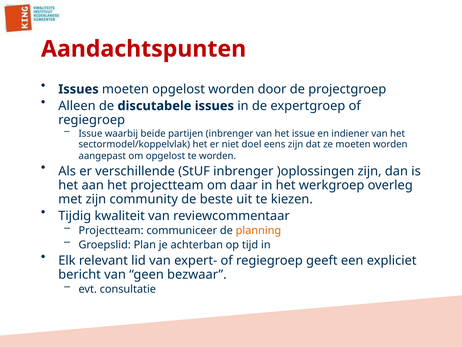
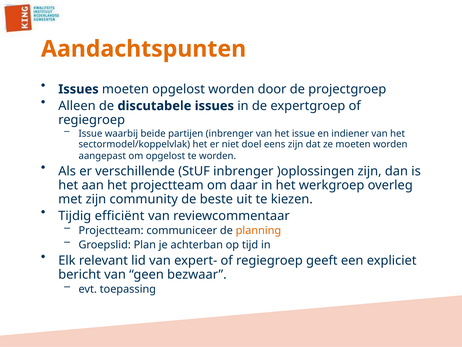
Aandachtspunten colour: red -> orange
kwaliteit: kwaliteit -> efficiënt
consultatie: consultatie -> toepassing
